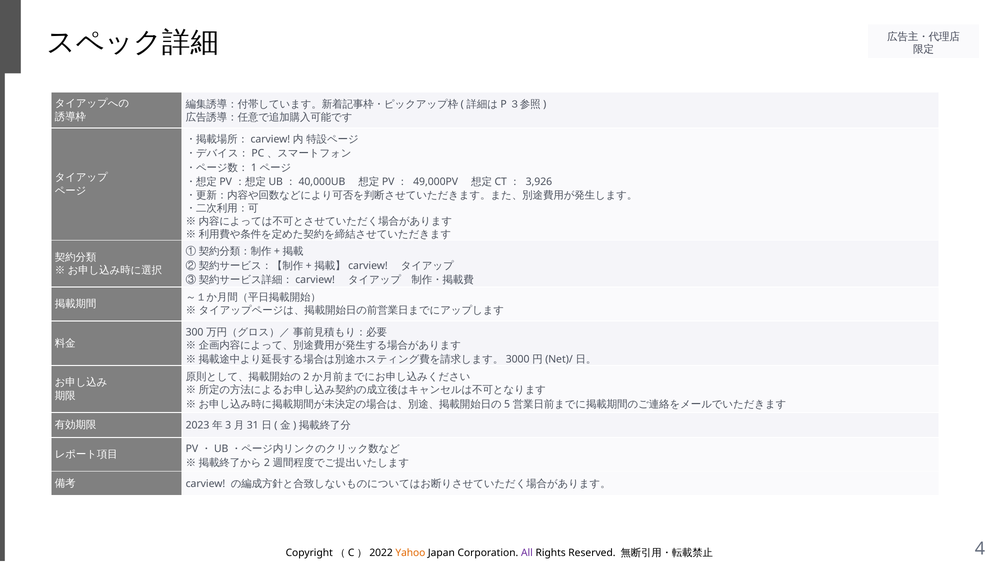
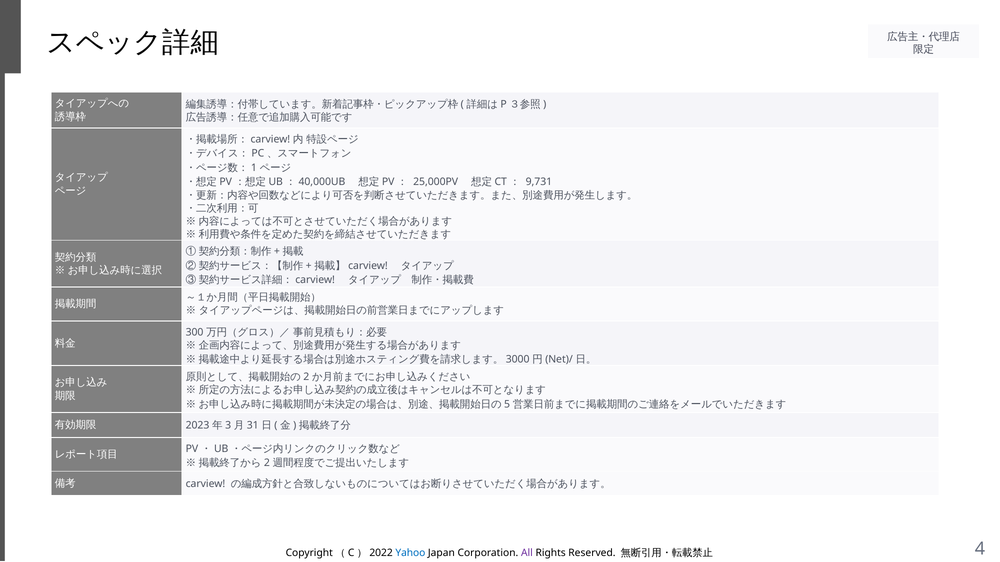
49,000PV: 49,000PV -> 25,000PV
3,926: 3,926 -> 9,731
Yahoo colour: orange -> blue
